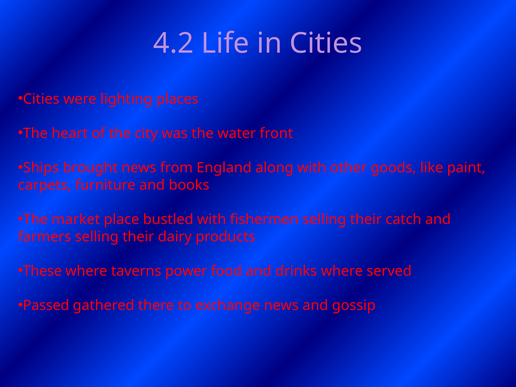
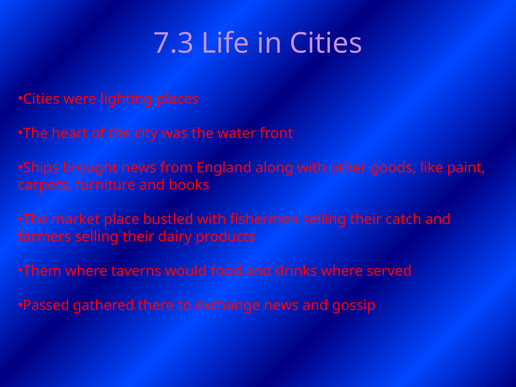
4.2: 4.2 -> 7.3
These: These -> Them
power: power -> would
